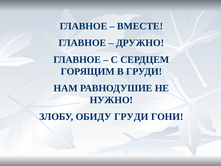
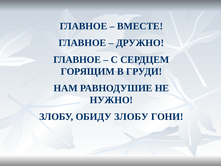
ОБИДУ ГРУДИ: ГРУДИ -> ЗЛОБУ
